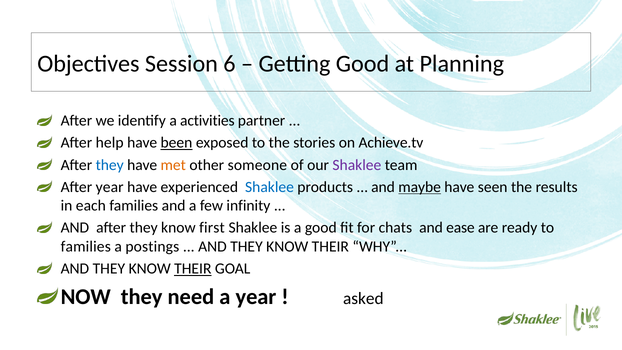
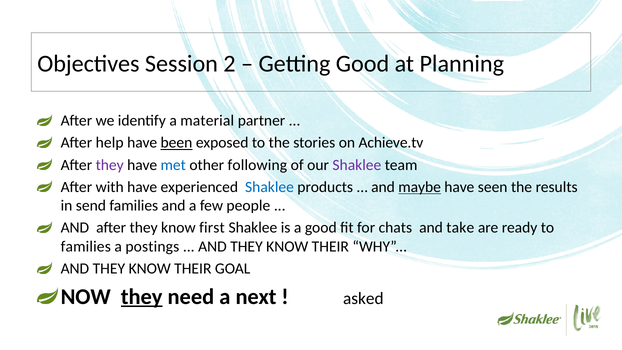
6: 6 -> 2
activities: activities -> material
they at (110, 165) colour: blue -> purple
met colour: orange -> blue
someone: someone -> following
After year: year -> with
each: each -> send
infinity: infinity -> people
ease: ease -> take
THEIR at (193, 269) underline: present -> none
they at (142, 297) underline: none -> present
a year: year -> next
